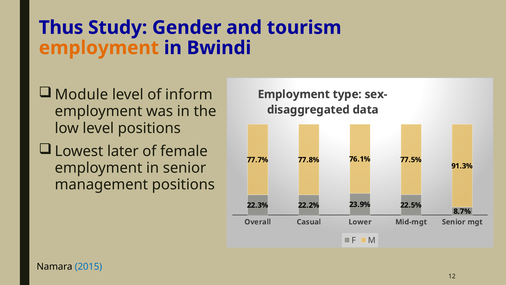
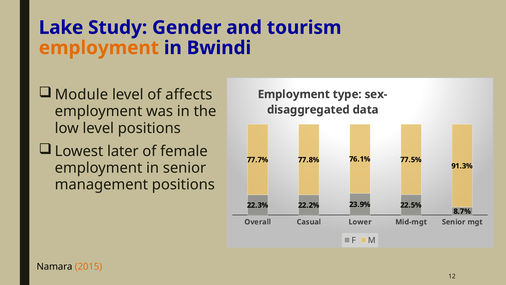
Thus: Thus -> Lake
inform: inform -> affects
2015 colour: blue -> orange
